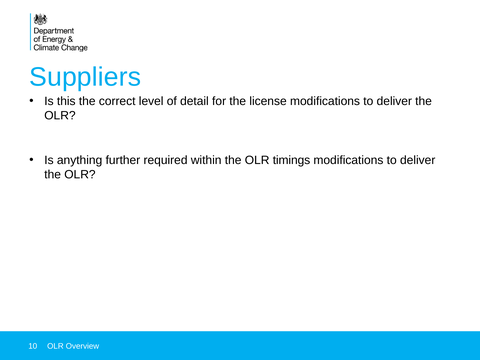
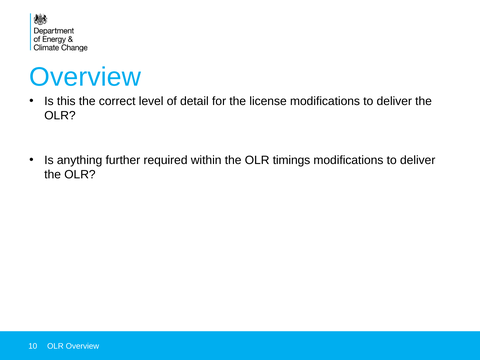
Suppliers at (85, 77): Suppliers -> Overview
